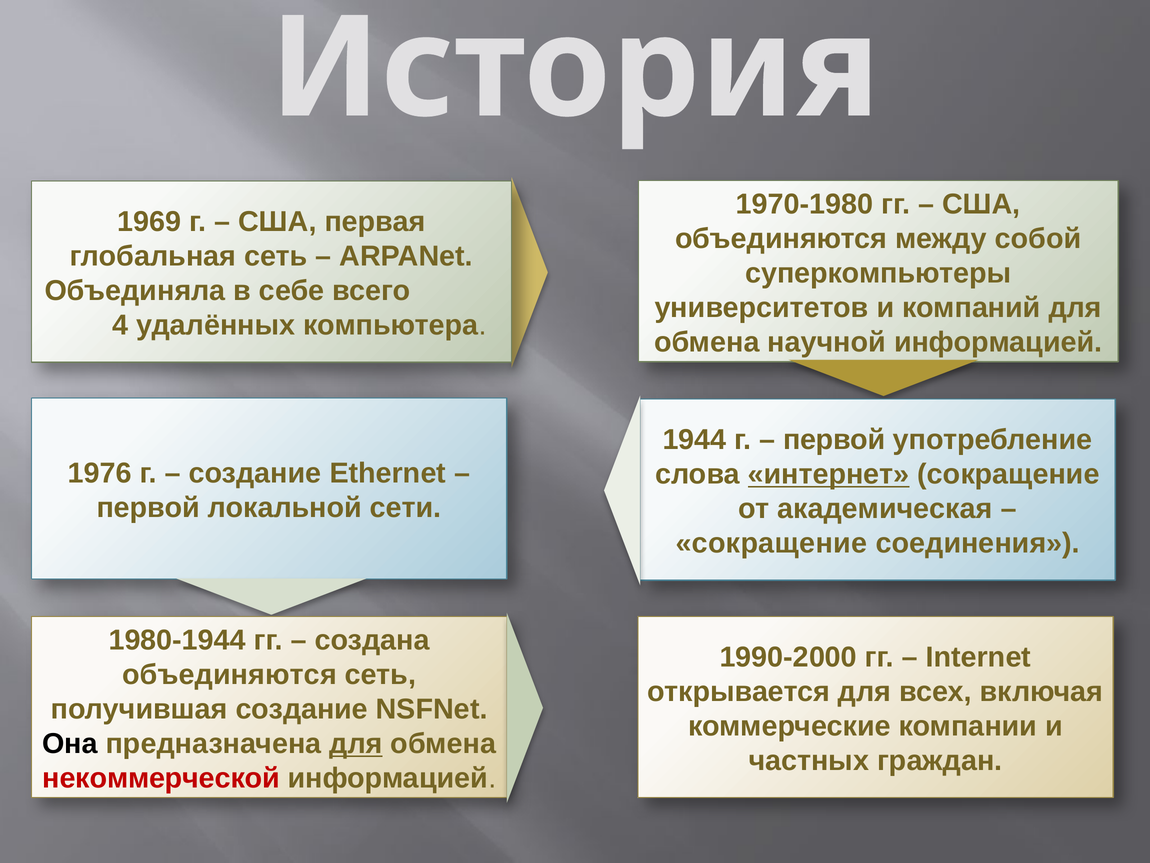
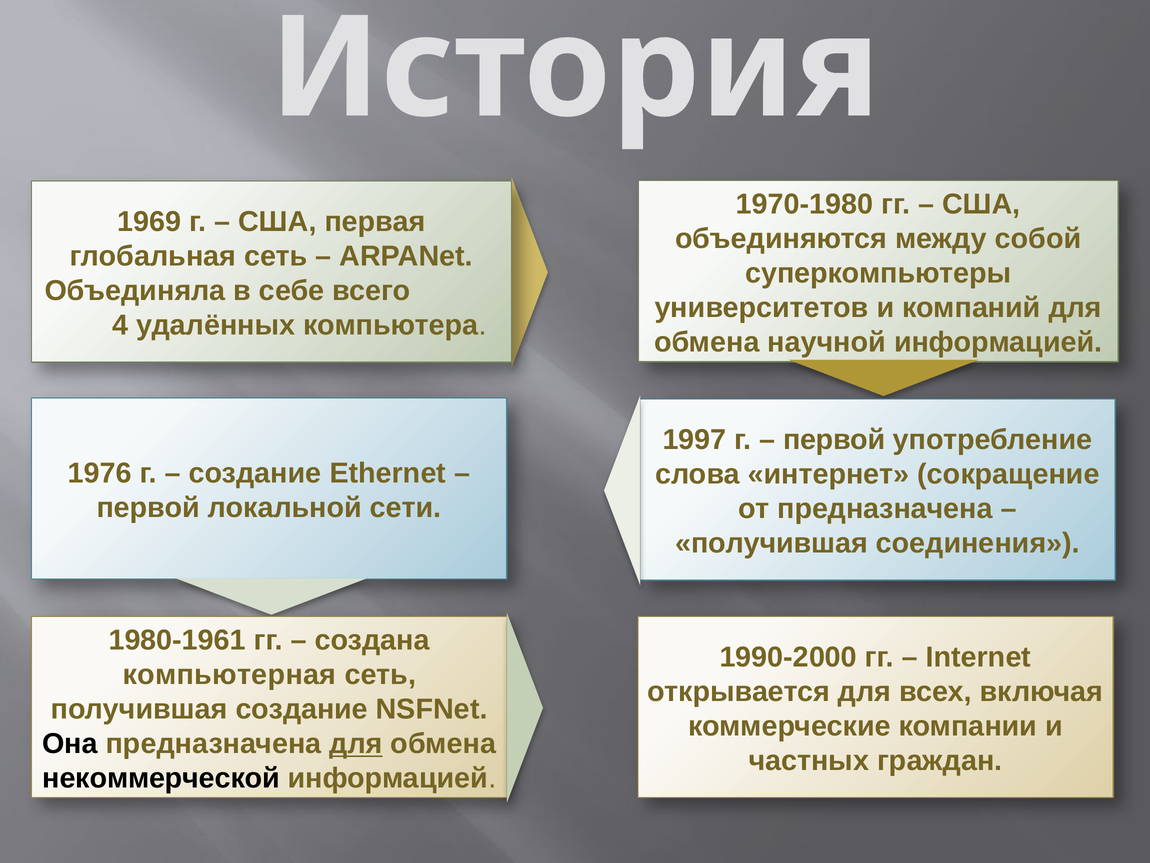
1944: 1944 -> 1997
интернет underline: present -> none
от академическая: академическая -> предназначена
сокращение at (771, 543): сокращение -> получившая
1980-1944: 1980-1944 -> 1980-1961
объединяются at (230, 674): объединяются -> компьютерная
некоммерческой colour: red -> black
